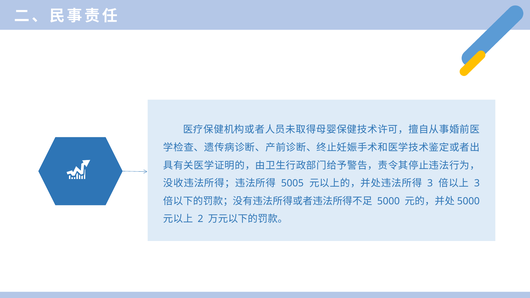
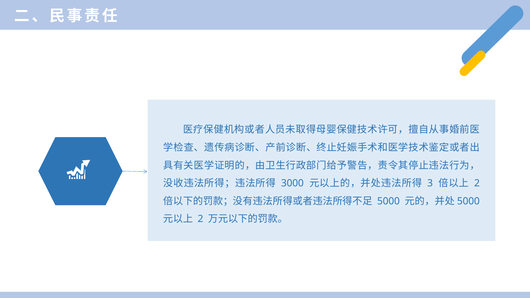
5005: 5005 -> 3000
3 at (477, 183): 3 -> 2
